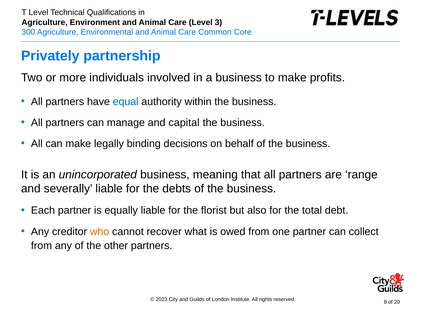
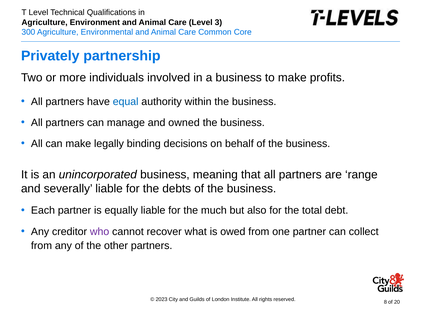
capital: capital -> owned
florist: florist -> much
who colour: orange -> purple
